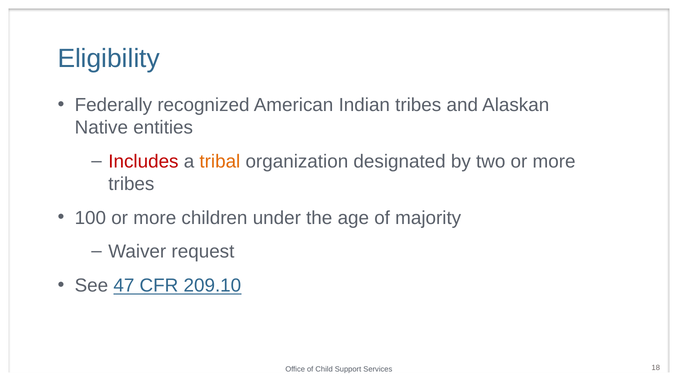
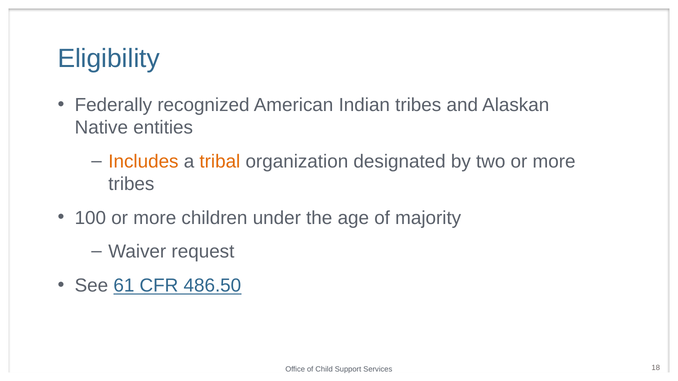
Includes colour: red -> orange
47: 47 -> 61
209.10: 209.10 -> 486.50
